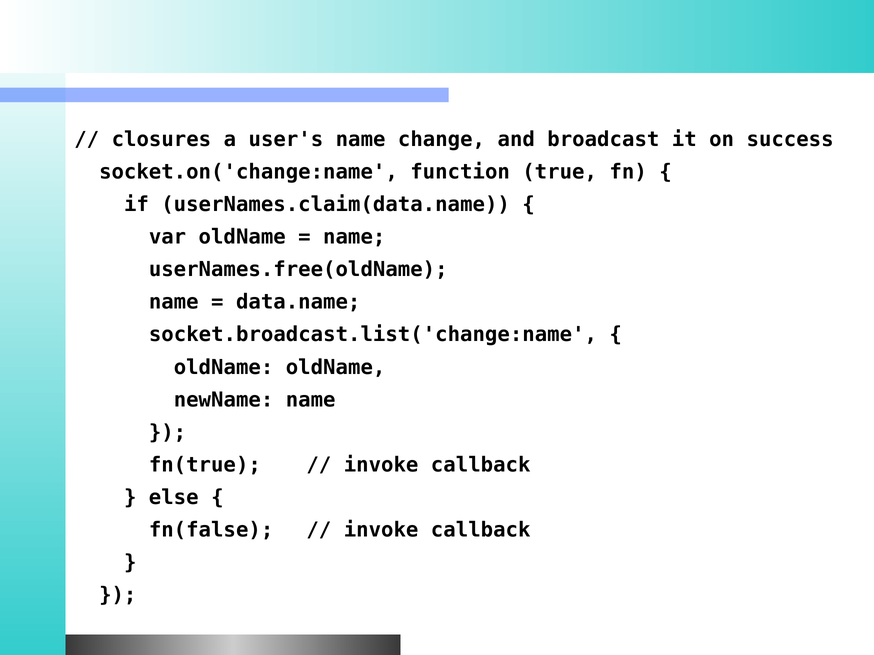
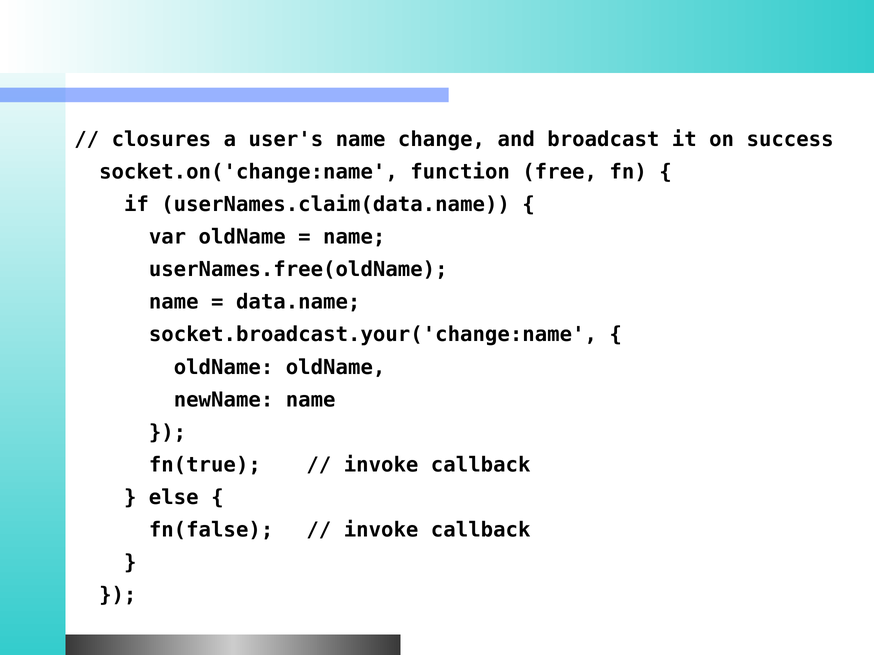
true: true -> free
socket.broadcast.list('change:name: socket.broadcast.list('change:name -> socket.broadcast.your('change:name
